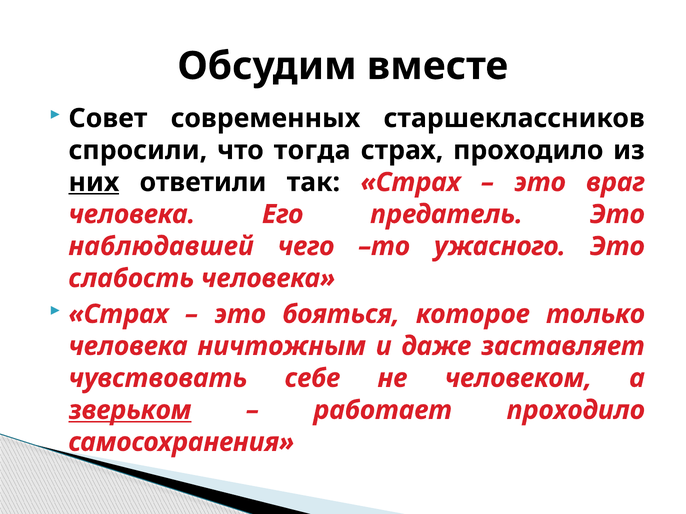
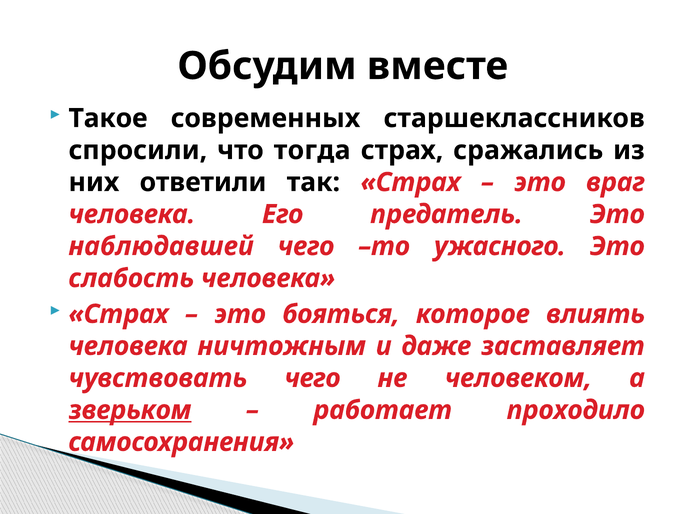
Совет: Совет -> Такое
страх проходило: проходило -> сражались
них underline: present -> none
только: только -> влиять
чувствовать себе: себе -> чего
